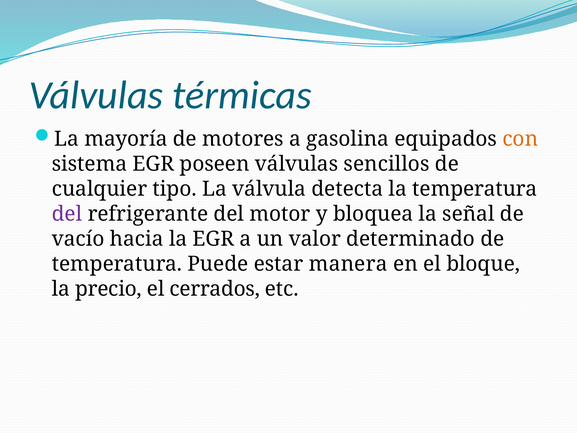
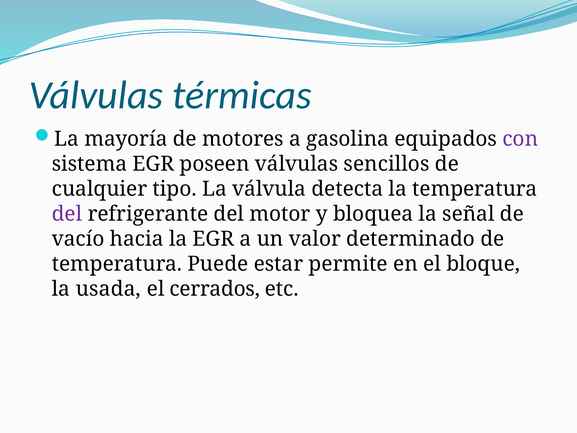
con colour: orange -> purple
manera: manera -> permite
precio: precio -> usada
